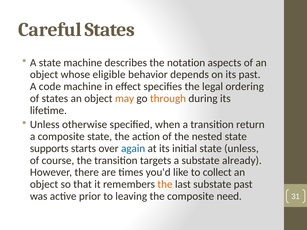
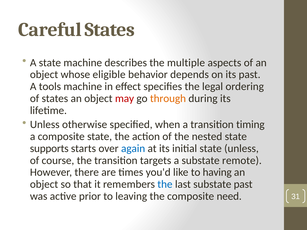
notation: notation -> multiple
code: code -> tools
may colour: orange -> red
return: return -> timing
already: already -> remote
collect: collect -> having
the at (165, 184) colour: orange -> blue
